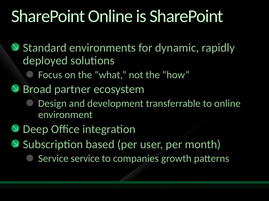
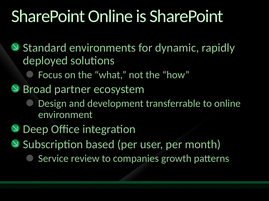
Service service: service -> review
